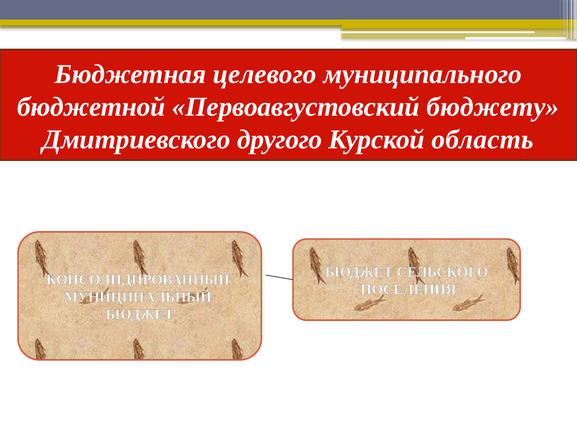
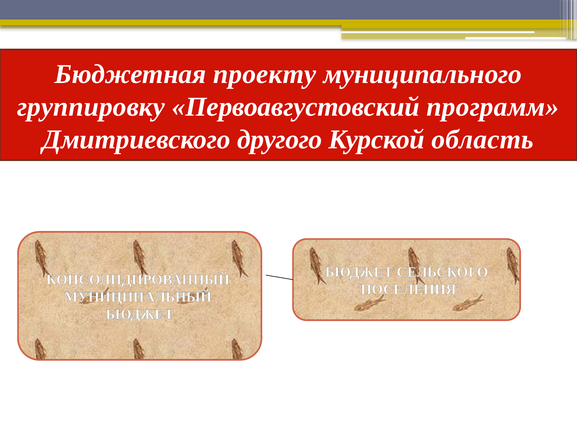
целевого: целевого -> проекту
бюджетной: бюджетной -> группировку
бюджету: бюджету -> программ
